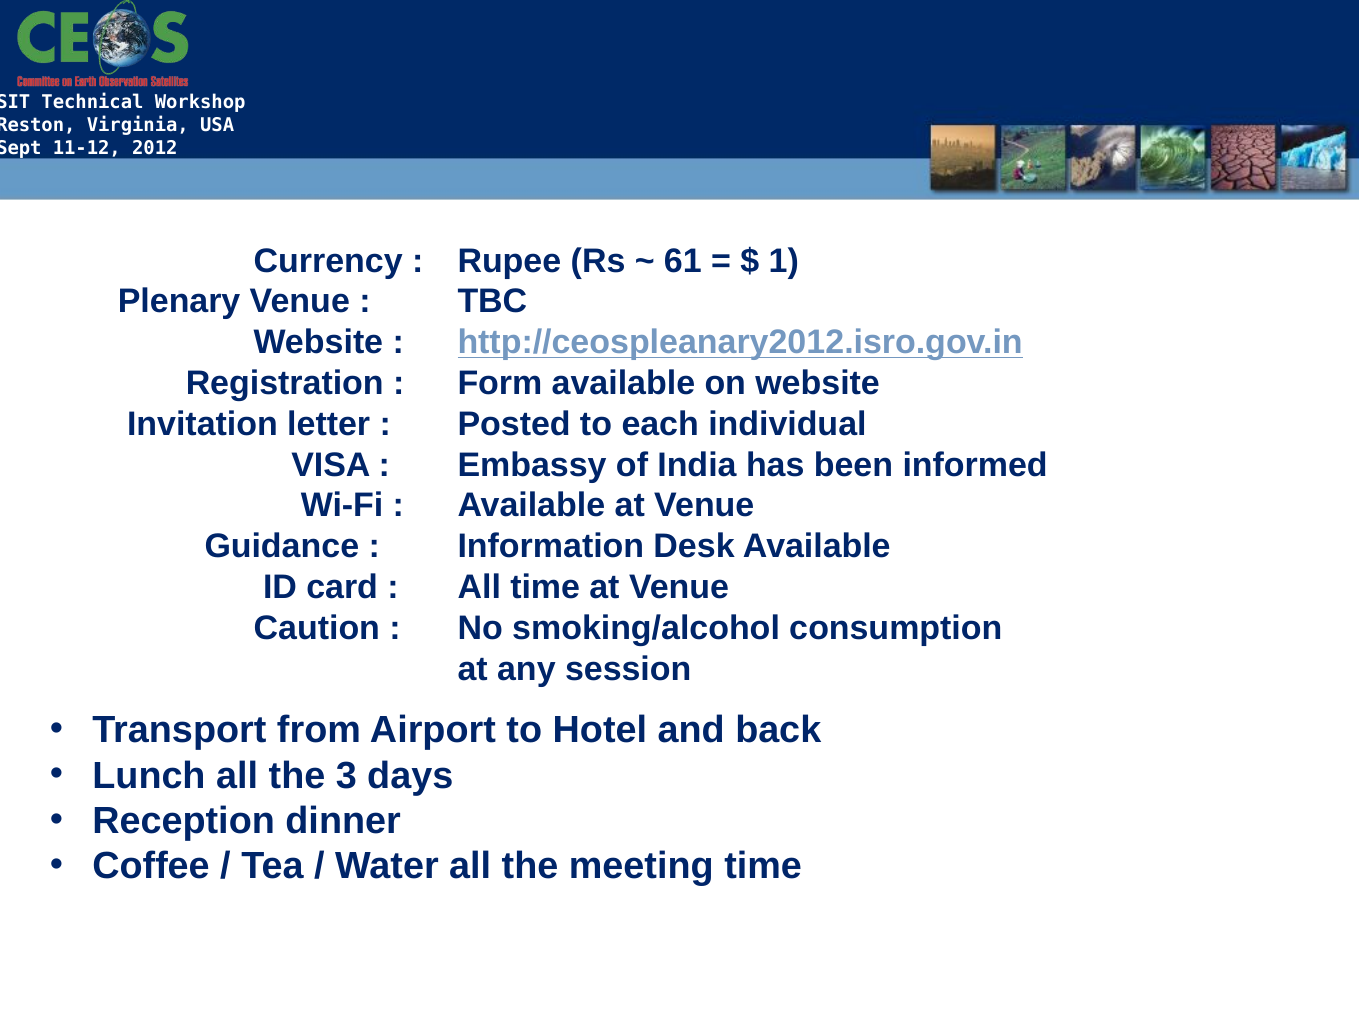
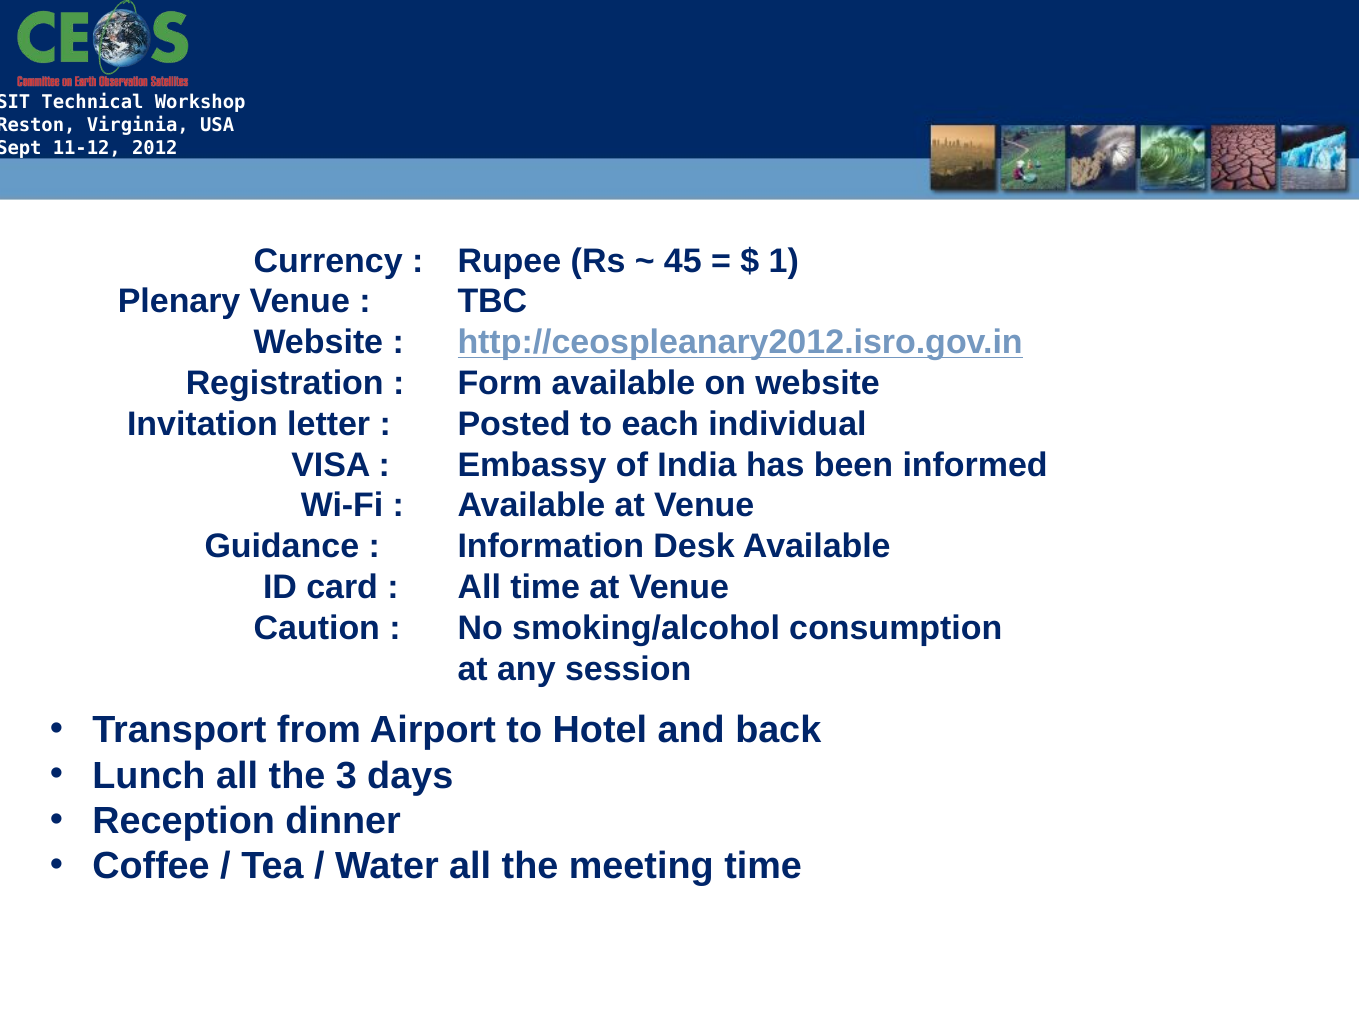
61: 61 -> 45
